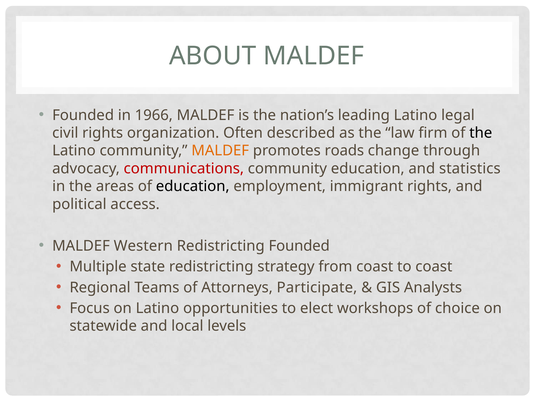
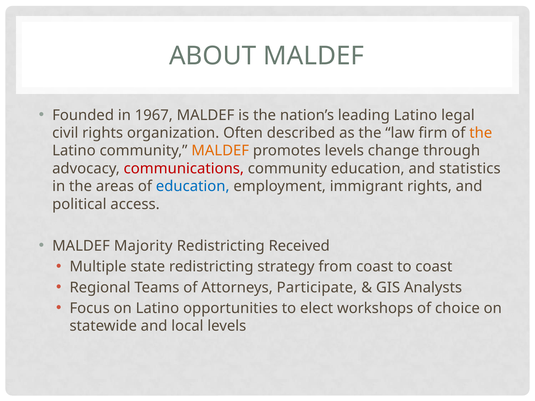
1966: 1966 -> 1967
the at (481, 133) colour: black -> orange
promotes roads: roads -> levels
education at (193, 187) colour: black -> blue
Western: Western -> Majority
Redistricting Founded: Founded -> Received
